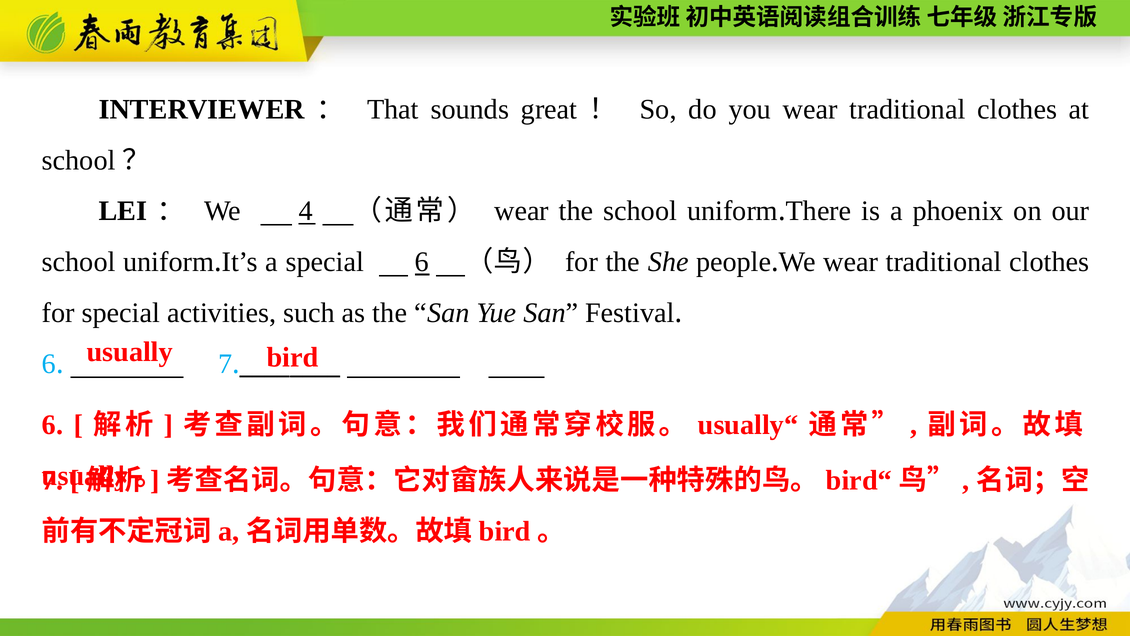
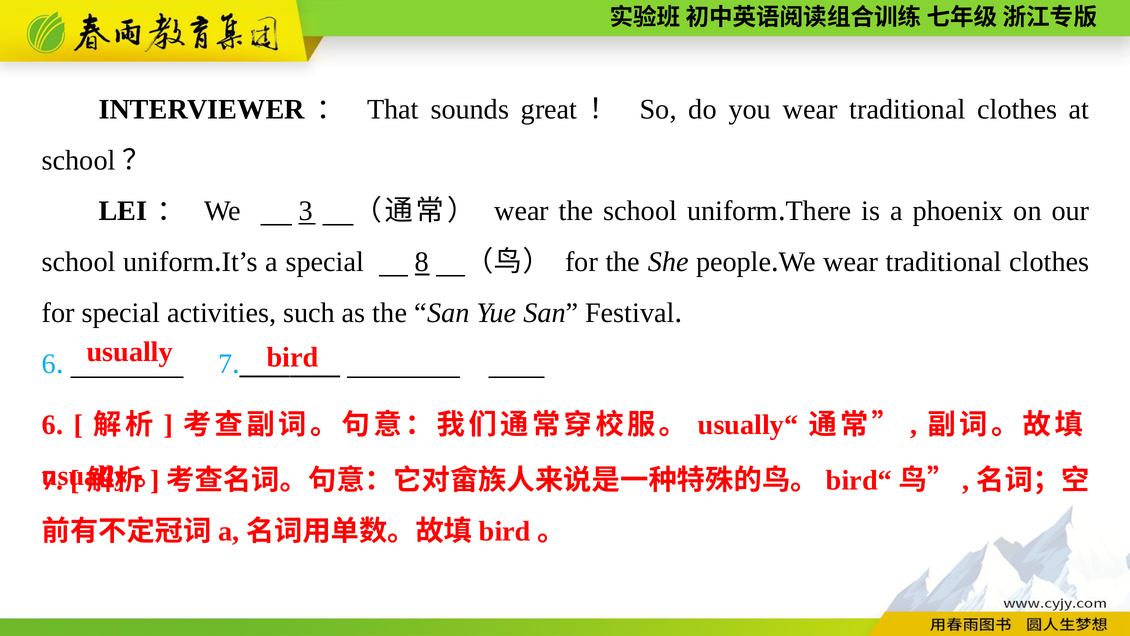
4: 4 -> 3
special 6: 6 -> 8
